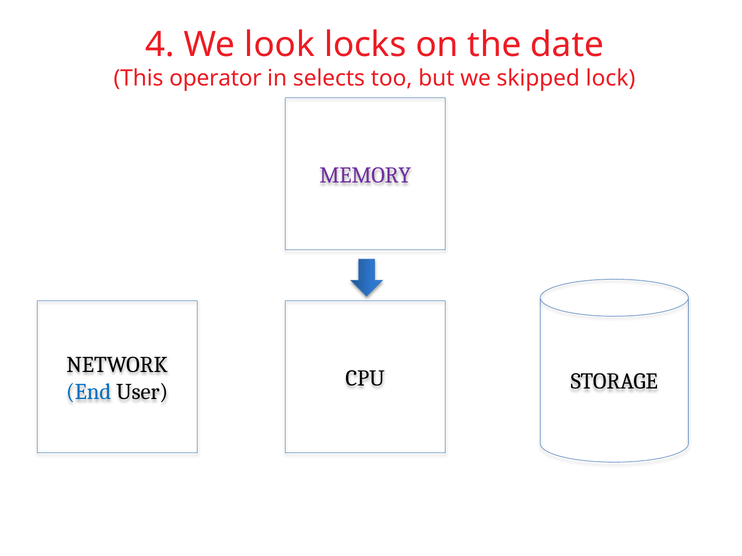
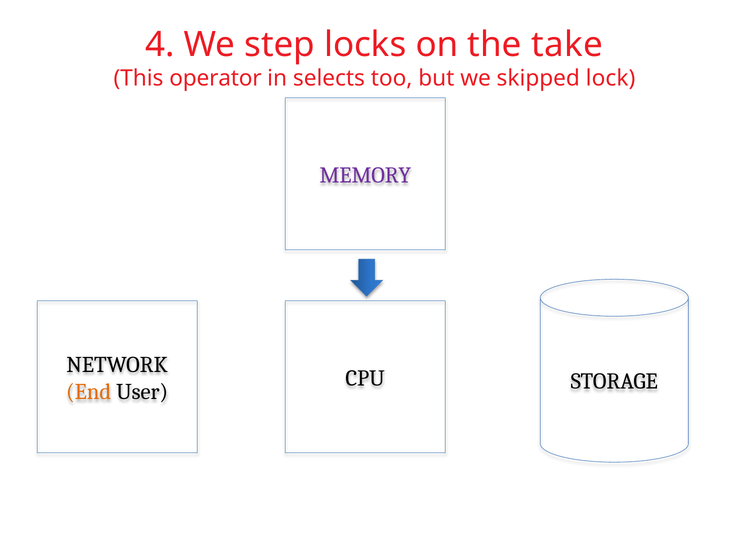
look: look -> step
date: date -> take
End colour: blue -> orange
